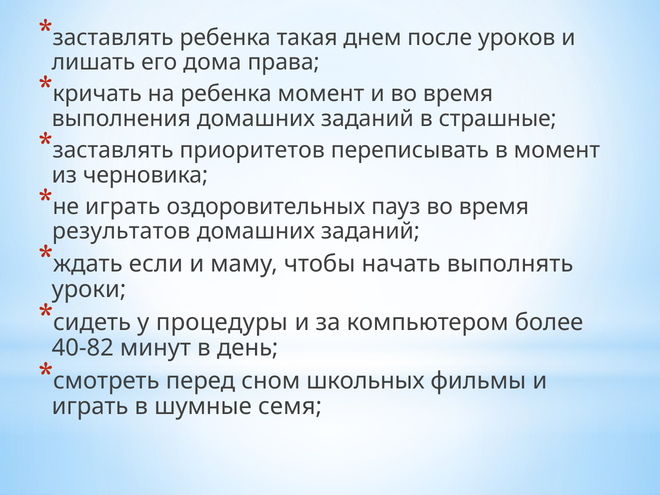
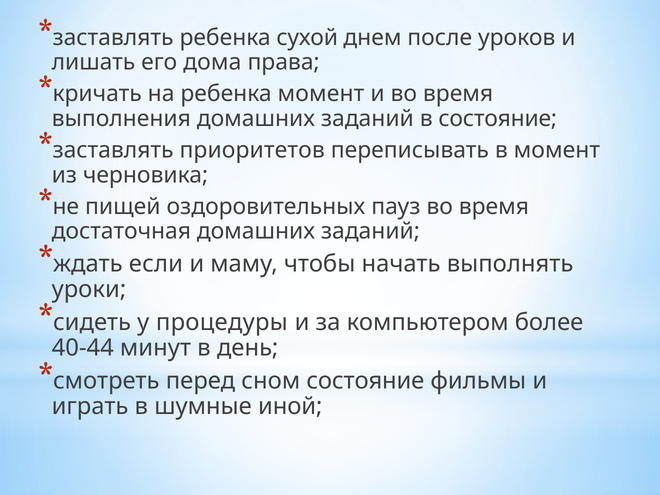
такая: такая -> сухой
в страшные: страшные -> состояние
не играть: играть -> пищей
результатов: результатов -> достаточная
40-82: 40-82 -> 40-44
сном школьных: школьных -> состояние
семя: семя -> иной
